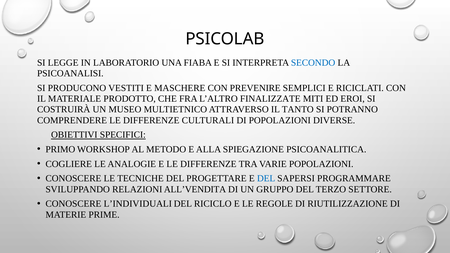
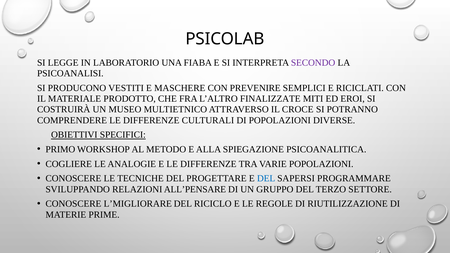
SECONDO colour: blue -> purple
TANTO: TANTO -> CROCE
ALL’VENDITA: ALL’VENDITA -> ALL’PENSARE
L’INDIVIDUALI: L’INDIVIDUALI -> L’MIGLIORARE
